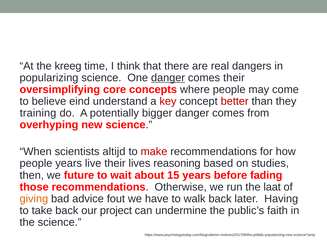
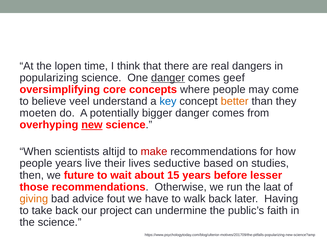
kreeg: kreeg -> lopen
comes their: their -> geef
eind: eind -> veel
key colour: red -> blue
better colour: red -> orange
training: training -> moeten
new underline: none -> present
reasoning: reasoning -> seductive
fading: fading -> lesser
